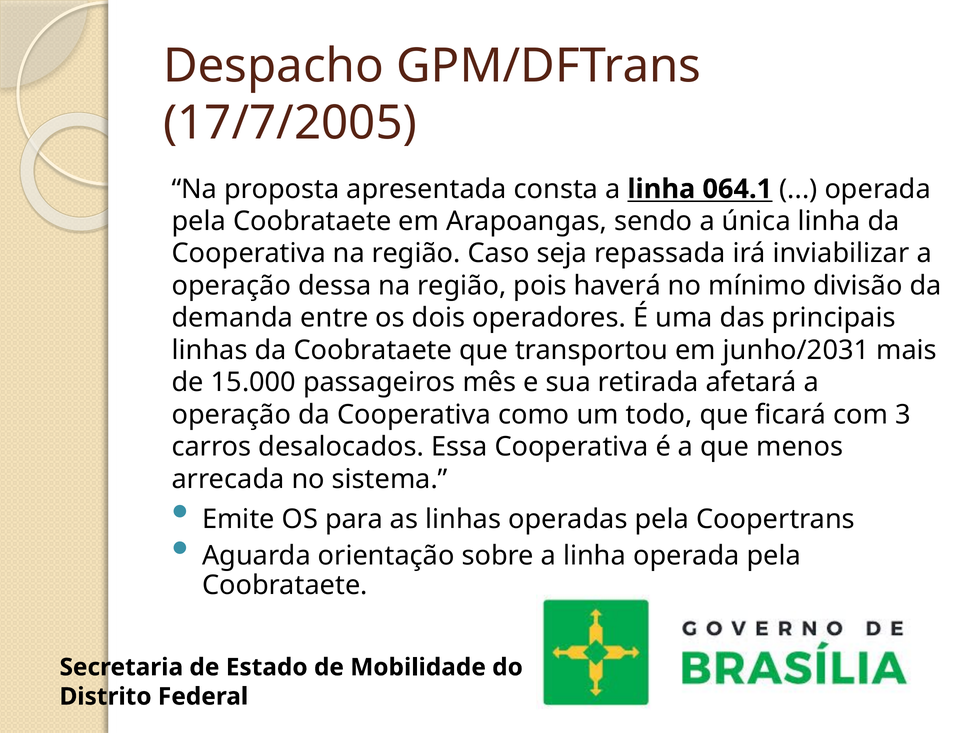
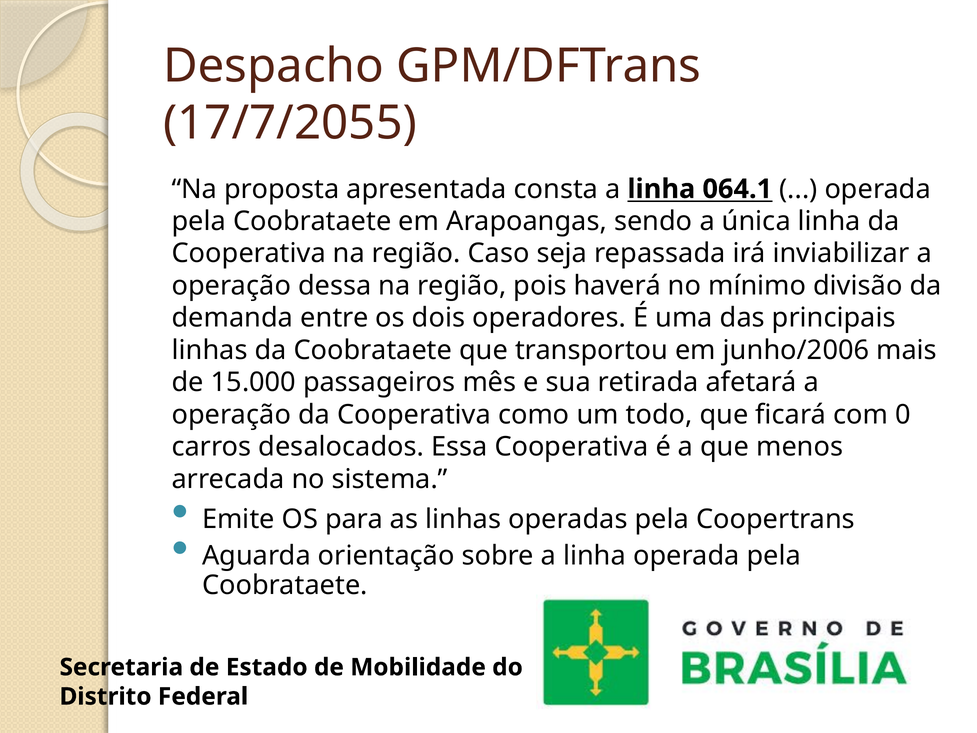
17/7/2005: 17/7/2005 -> 17/7/2055
junho/2031: junho/2031 -> junho/2006
3: 3 -> 0
